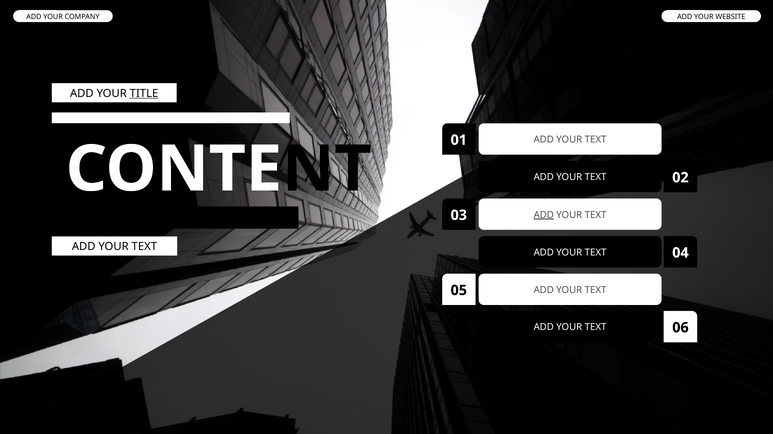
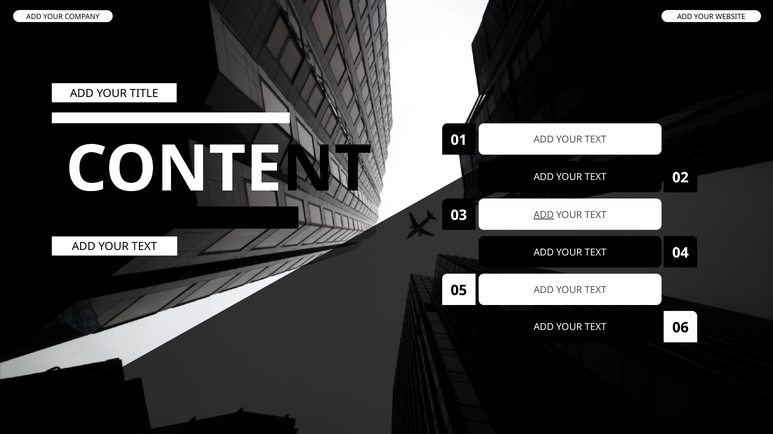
TITLE underline: present -> none
